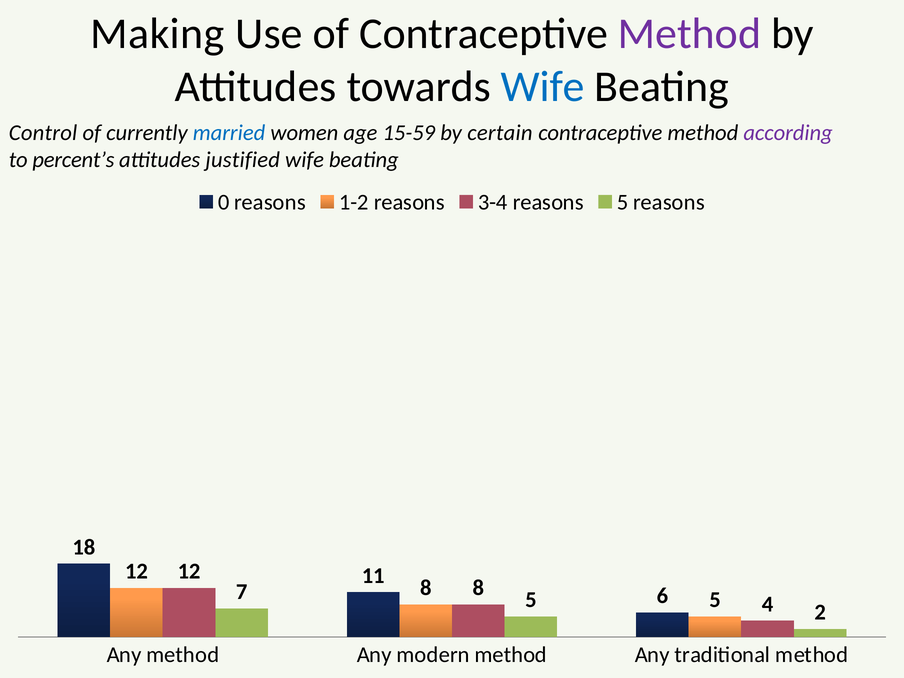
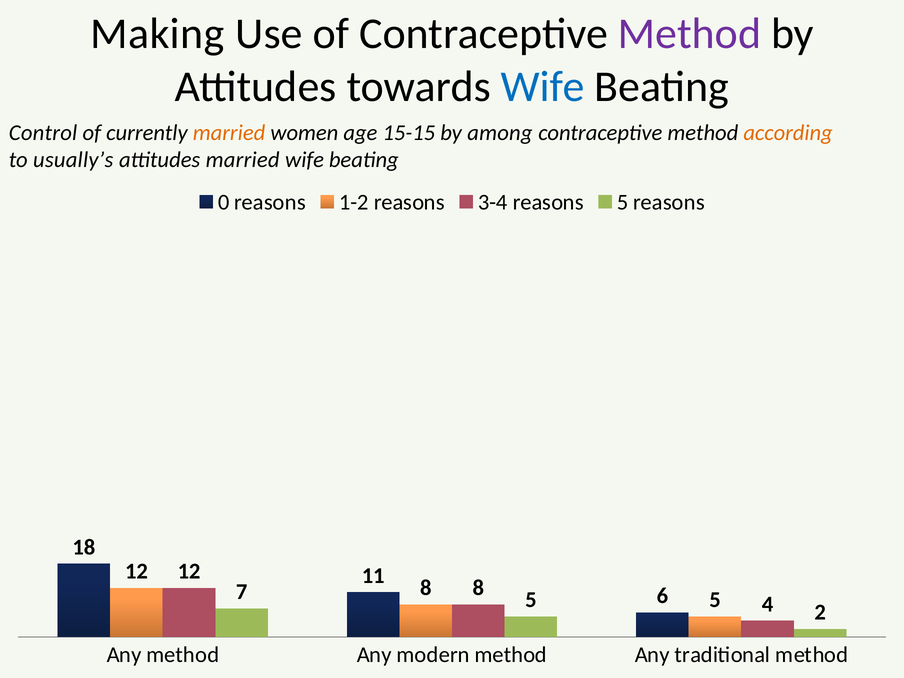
married at (229, 133) colour: blue -> orange
15-59: 15-59 -> 15-15
certain: certain -> among
according colour: purple -> orange
percent’s: percent’s -> usually’s
attitudes justified: justified -> married
